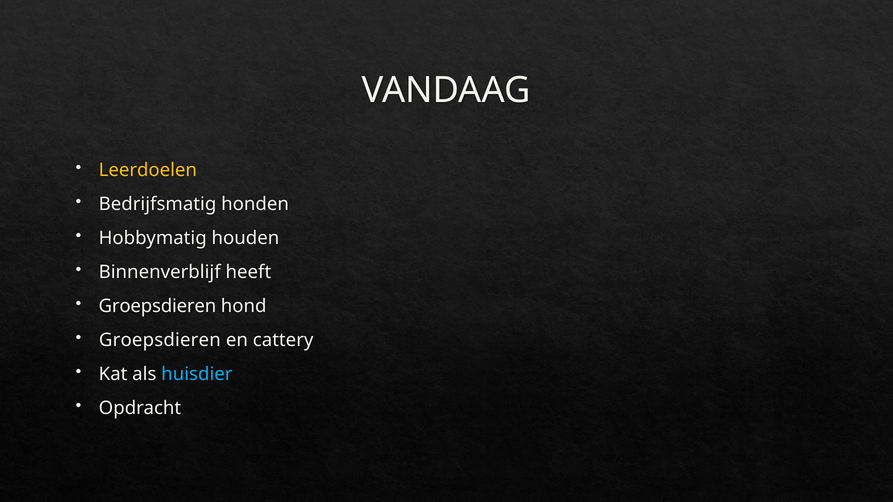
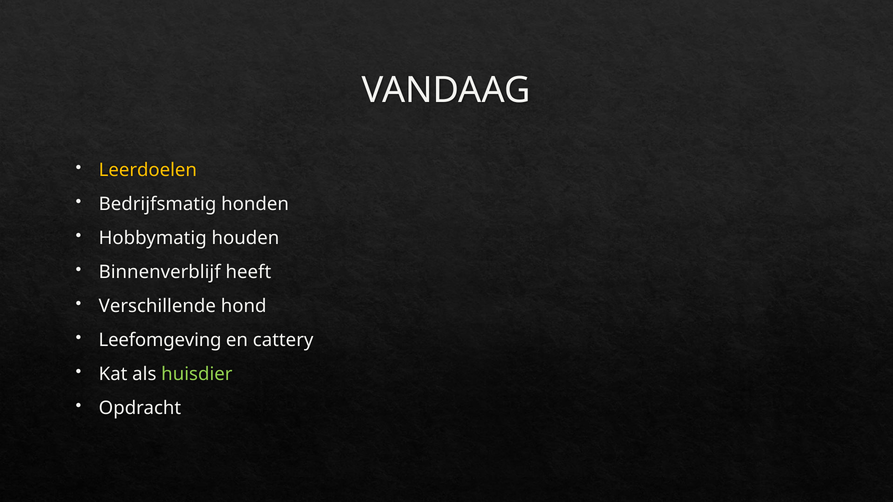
Groepsdieren at (157, 306): Groepsdieren -> Verschillende
Groepsdieren at (160, 340): Groepsdieren -> Leefomgeving
huisdier colour: light blue -> light green
